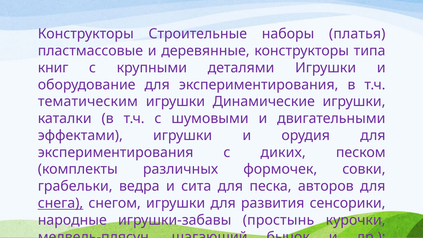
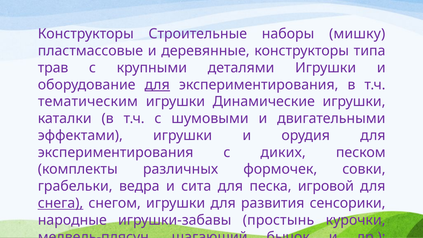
платья: платья -> мишку
книг: книг -> трав
для at (157, 85) underline: none -> present
авторов: авторов -> игровой
